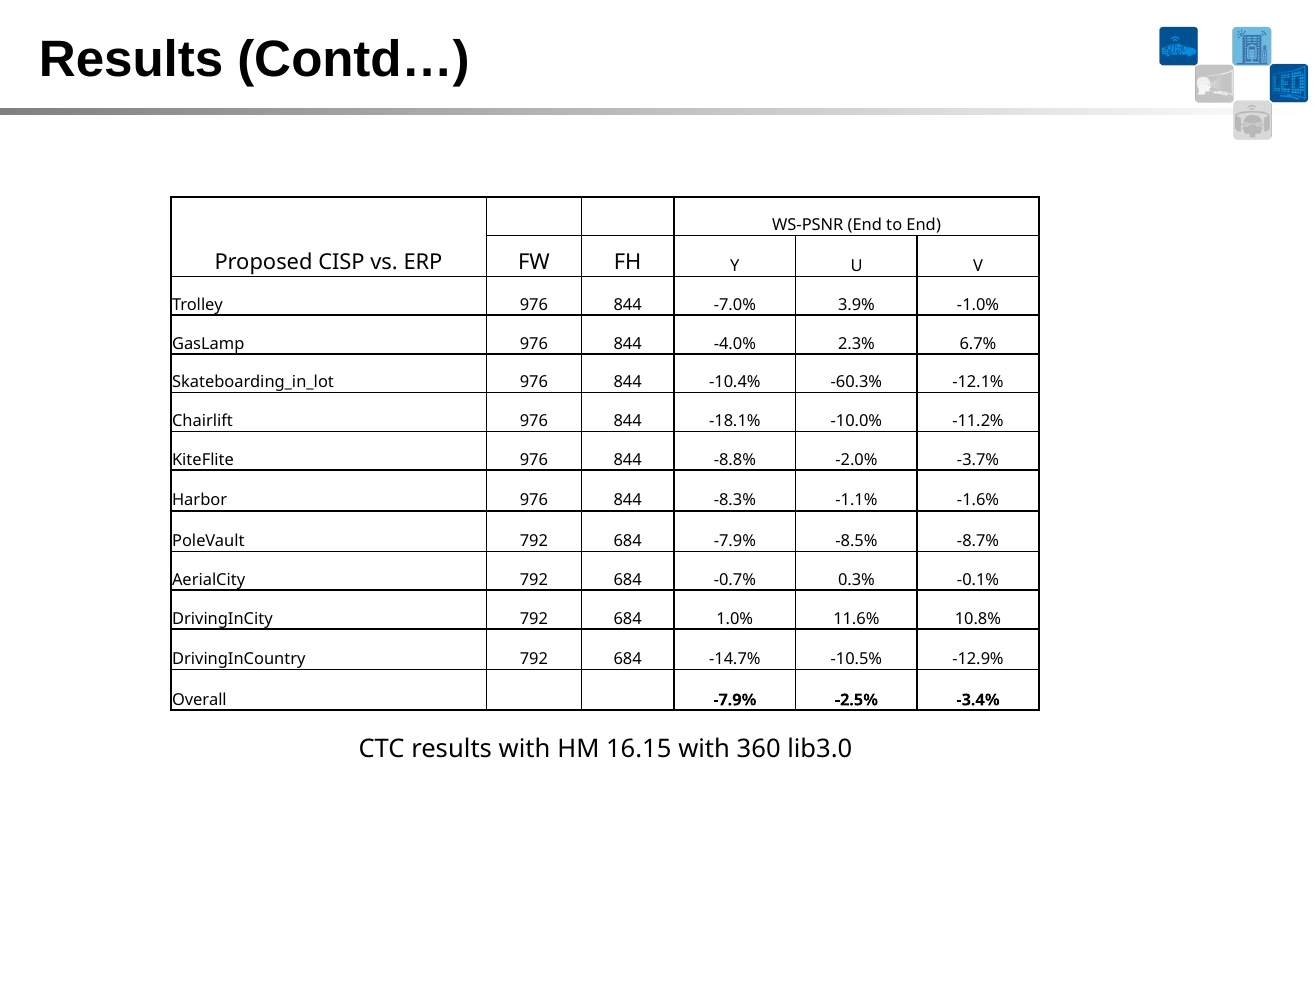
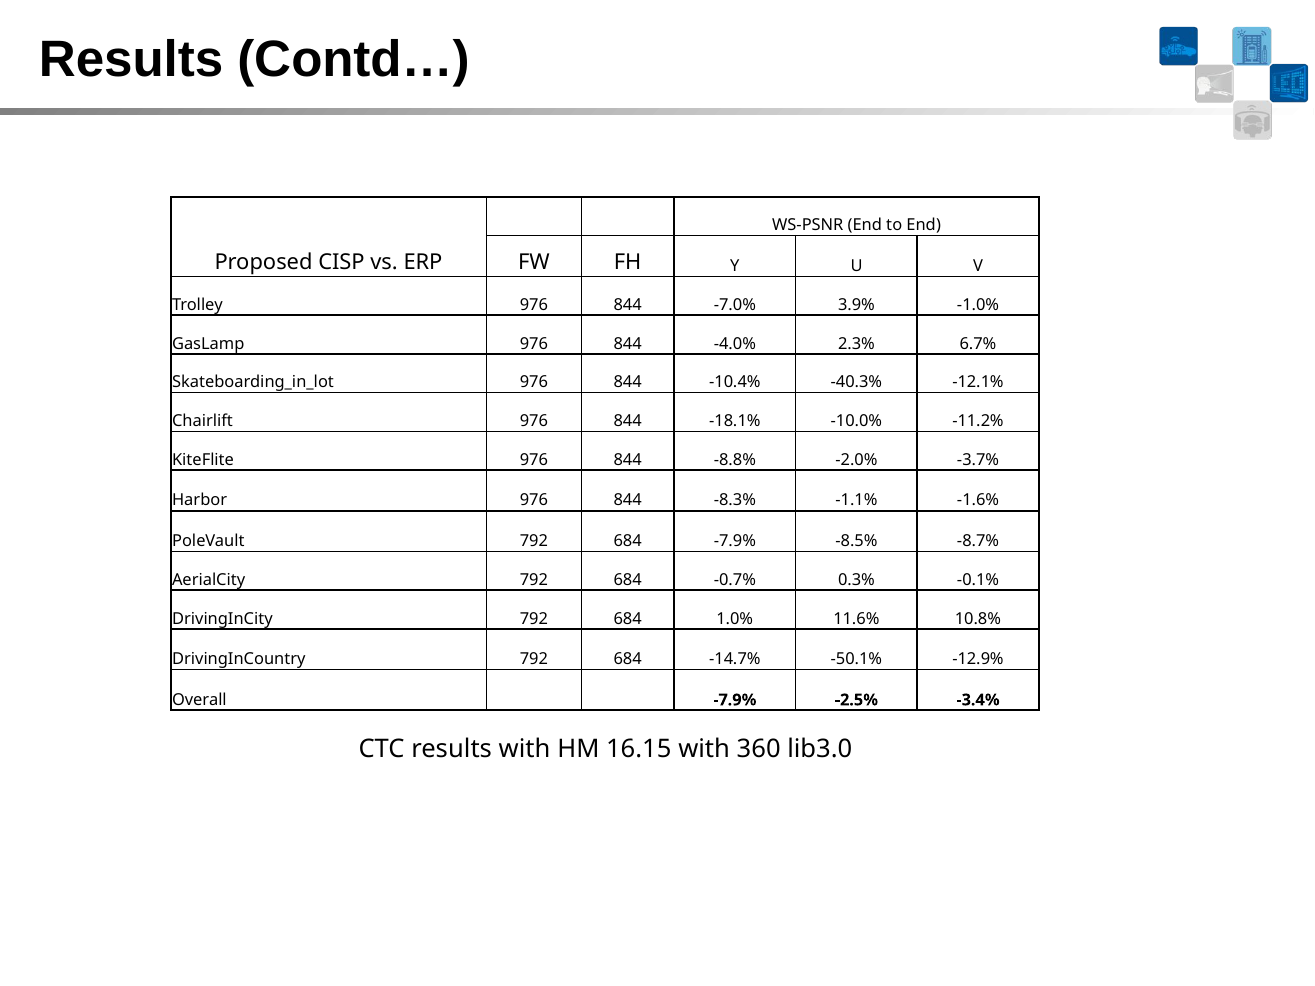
-60.3%: -60.3% -> -40.3%
-10.5%: -10.5% -> -50.1%
